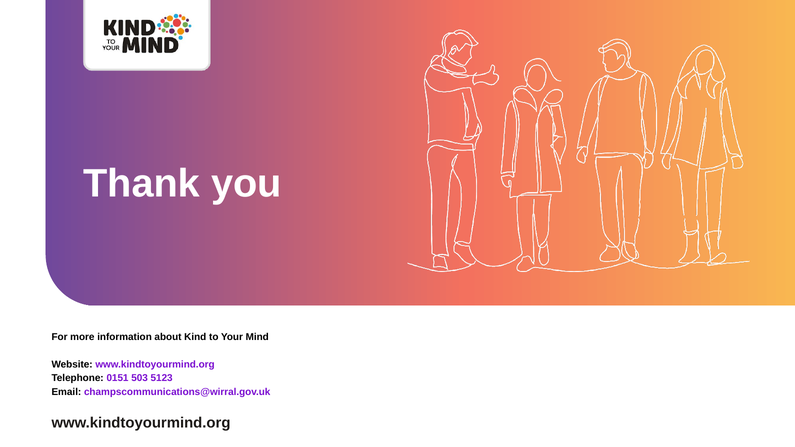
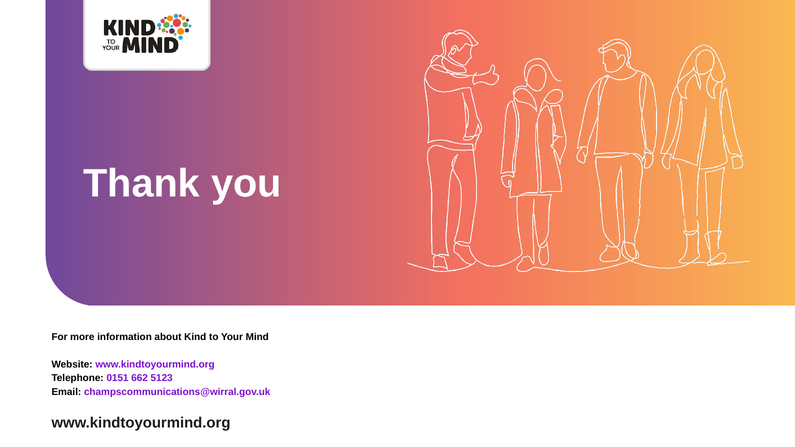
503: 503 -> 662
